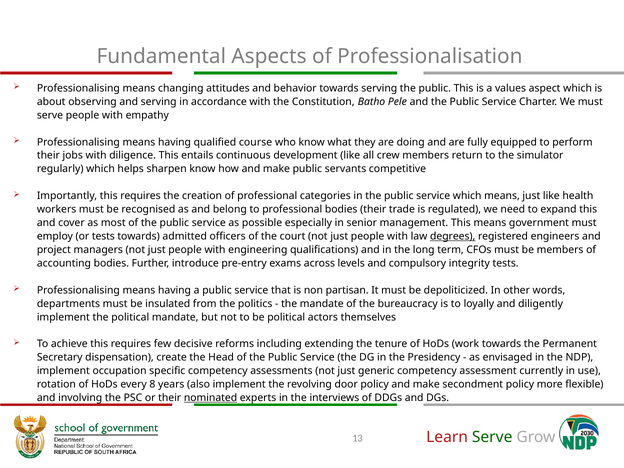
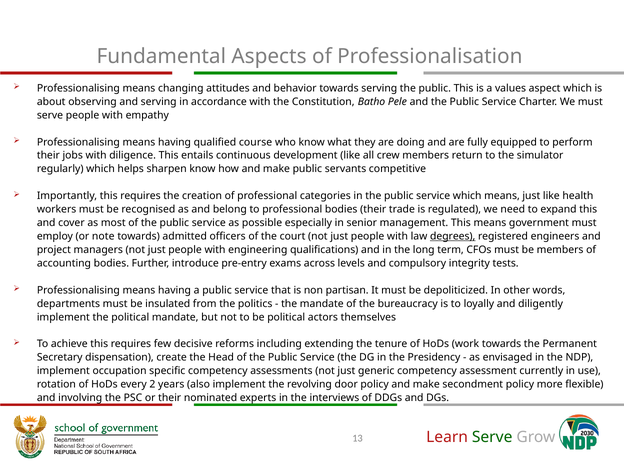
or tests: tests -> note
8: 8 -> 2
nominated underline: present -> none
